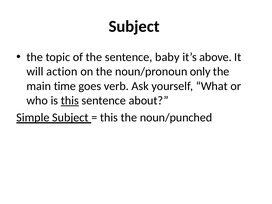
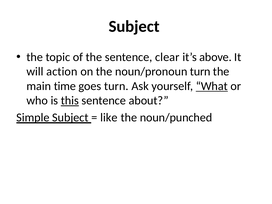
baby: baby -> clear
noun/pronoun only: only -> turn
goes verb: verb -> turn
What underline: none -> present
this at (109, 118): this -> like
